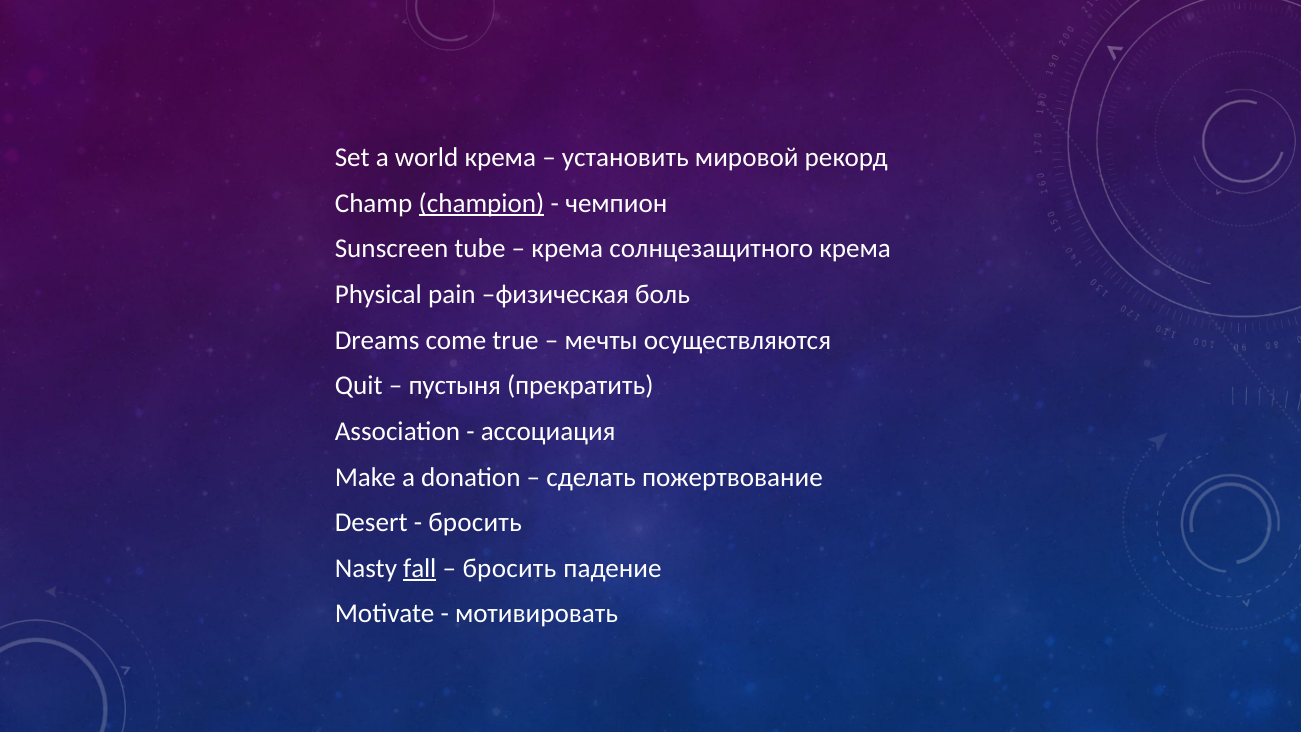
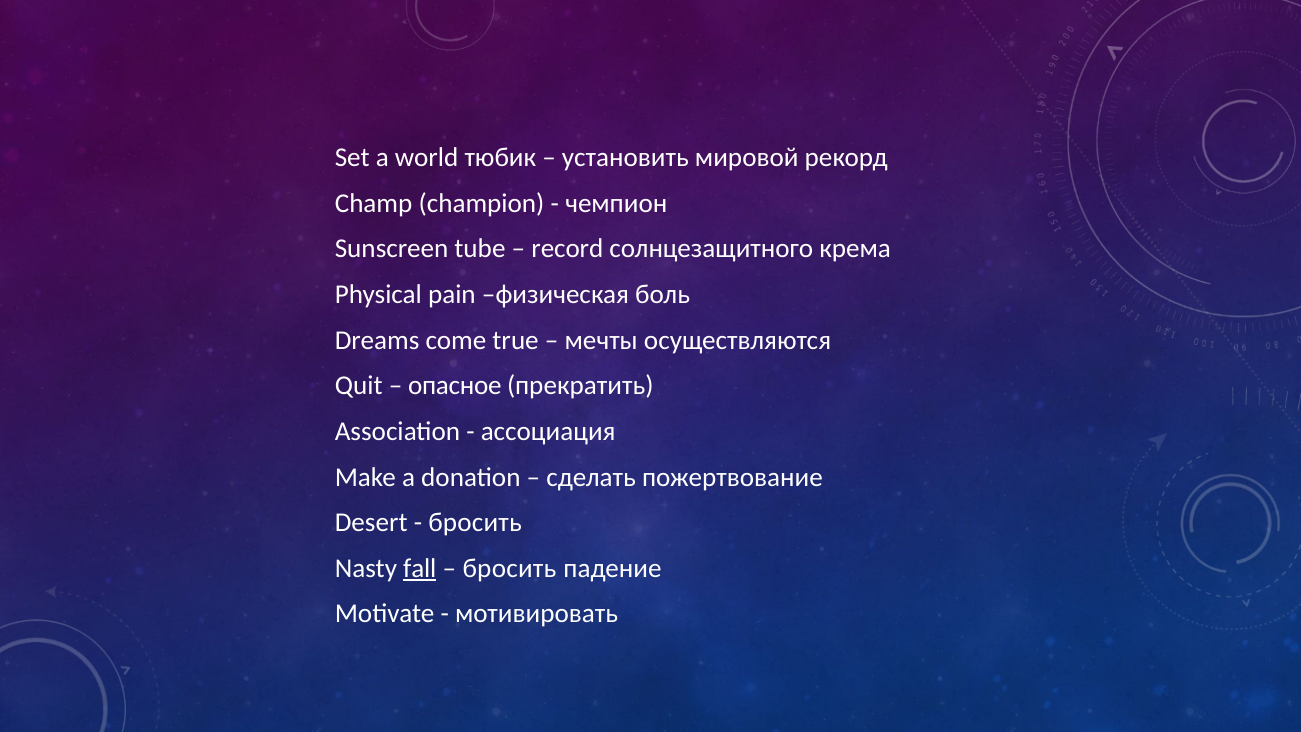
world крема: крема -> тюбик
champion underline: present -> none
крема at (567, 249): крема -> record
пустыня: пустыня -> опасное
